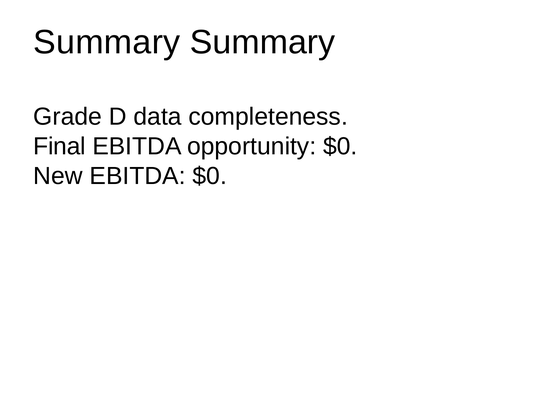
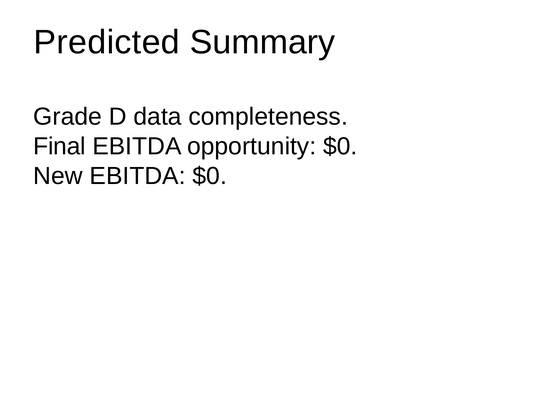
Summary at (107, 42): Summary -> Predicted
